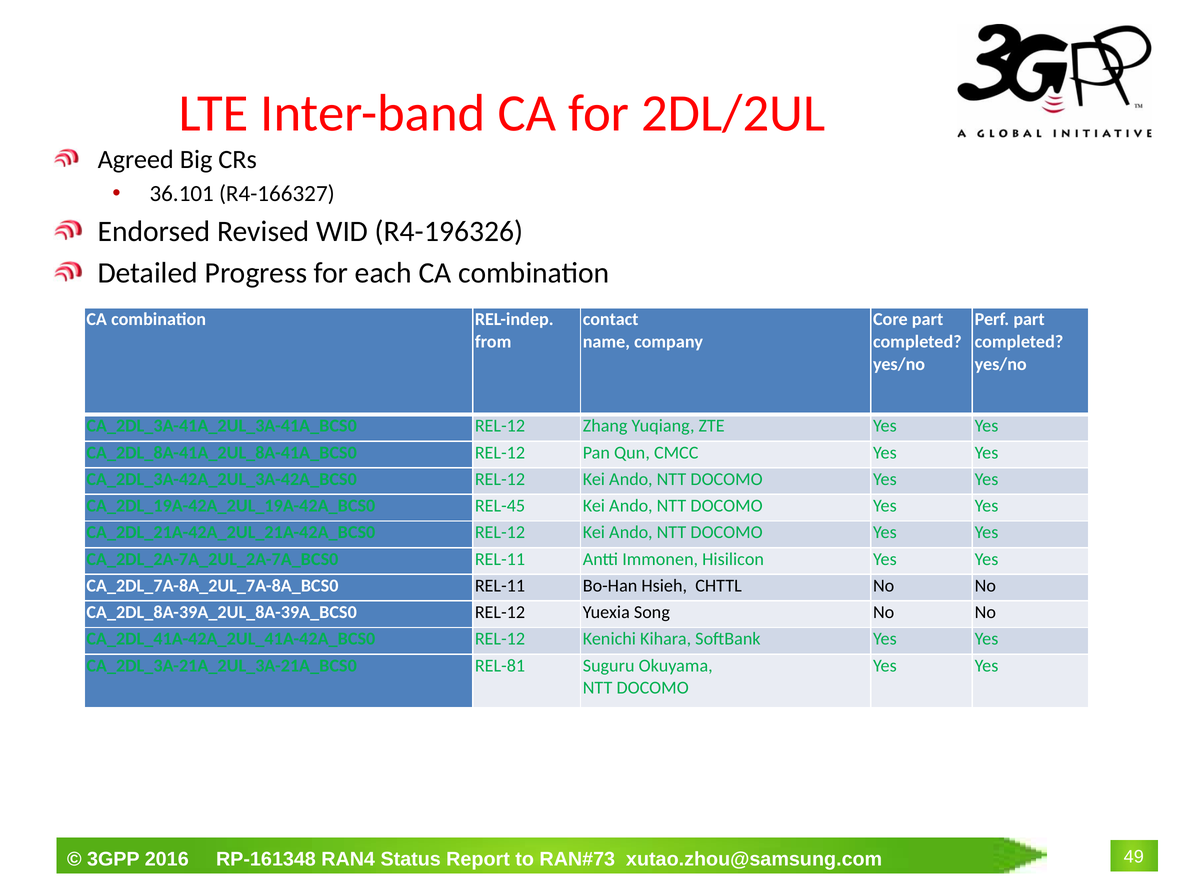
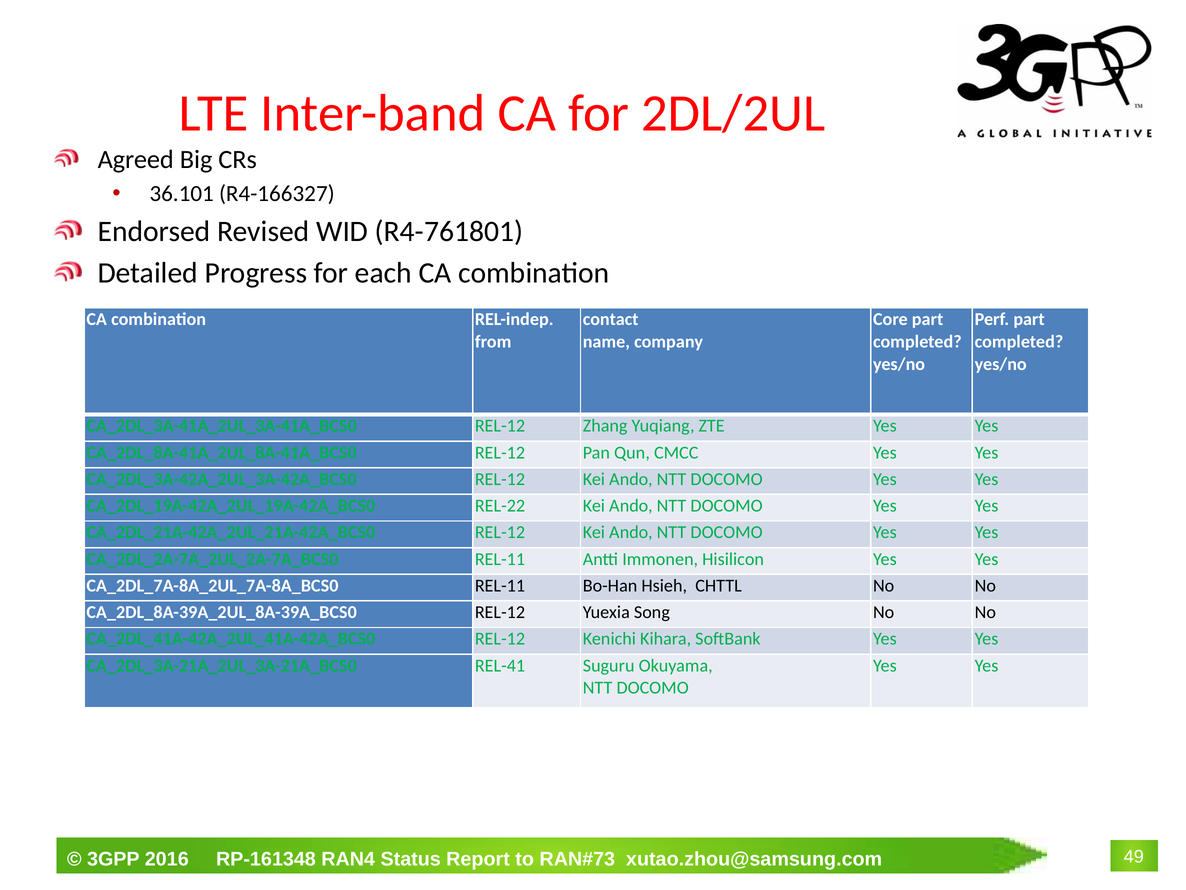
R4-196326: R4-196326 -> R4-761801
REL-45: REL-45 -> REL-22
REL-81: REL-81 -> REL-41
